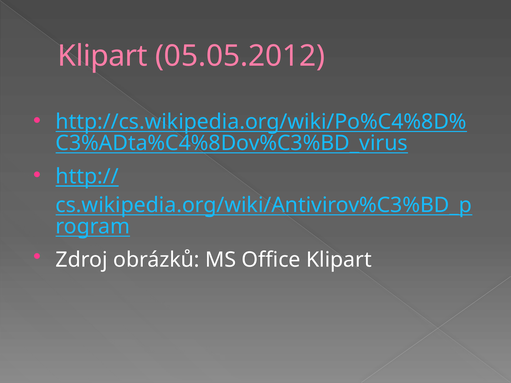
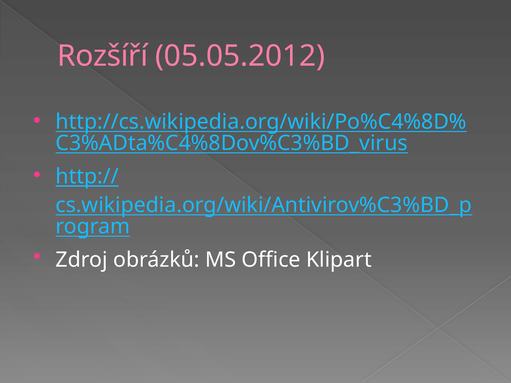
Klipart at (103, 56): Klipart -> Rozšíří
